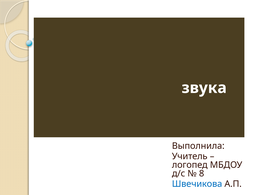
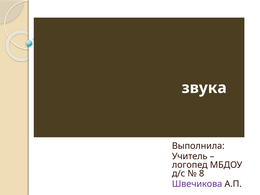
Швечикова colour: blue -> purple
